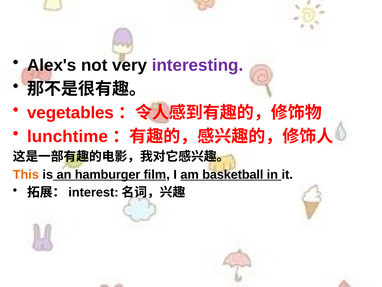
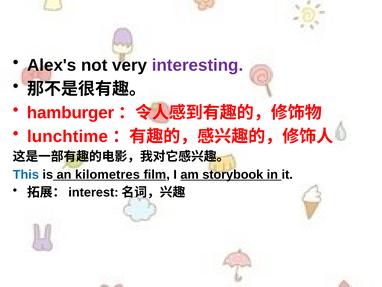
vegetables: vegetables -> hamburger
This colour: orange -> blue
hamburger: hamburger -> kilometres
basketball: basketball -> storybook
